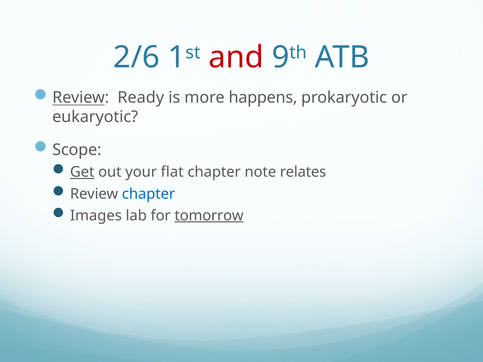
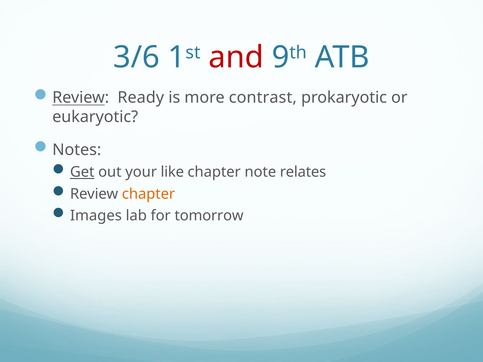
2/6: 2/6 -> 3/6
happens: happens -> contrast
Scope: Scope -> Notes
flat: flat -> like
chapter at (148, 194) colour: blue -> orange
tomorrow underline: present -> none
